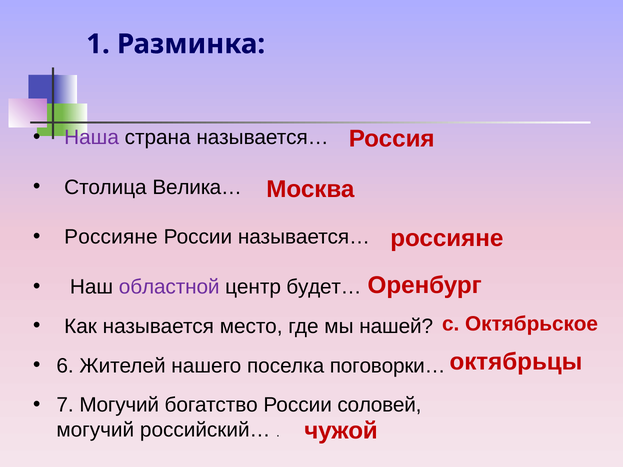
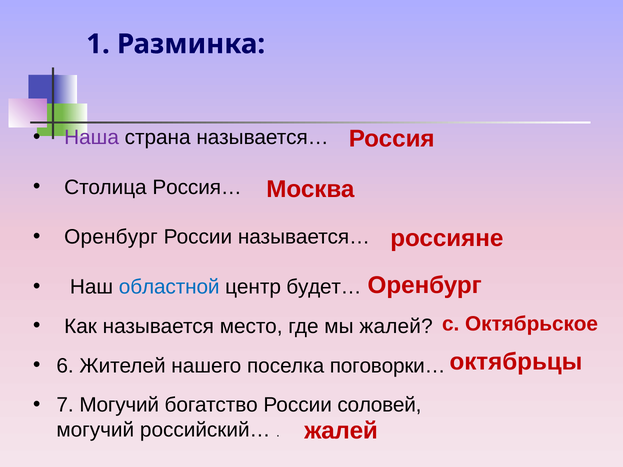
Велика…: Велика… -> Россия…
Россияне at (111, 237): Россияне -> Оренбург
областной colour: purple -> blue
мы нашей: нашей -> жалей
чужой at (341, 431): чужой -> жалей
